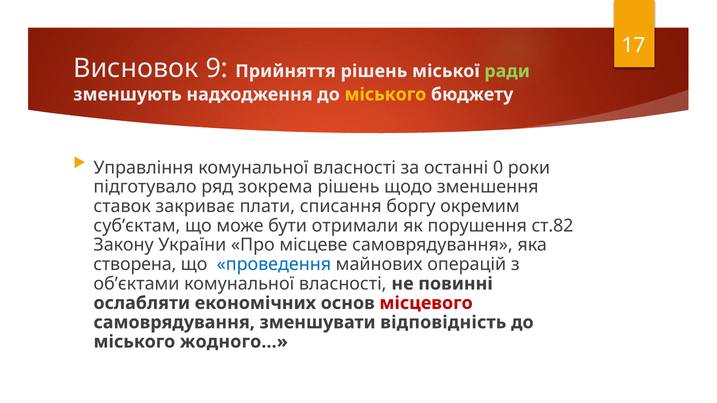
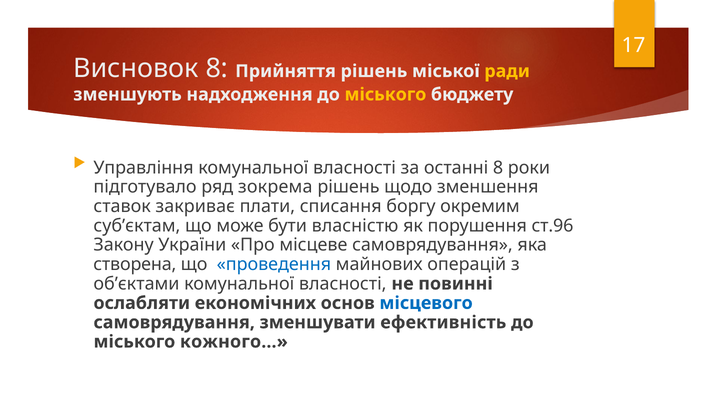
Висновок 9: 9 -> 8
ради colour: light green -> yellow
останні 0: 0 -> 8
отримали: отримали -> власністю
ст.82: ст.82 -> ст.96
місцевого colour: red -> blue
відповідність: відповідність -> ефективність
жодного…: жодного… -> кожного…
